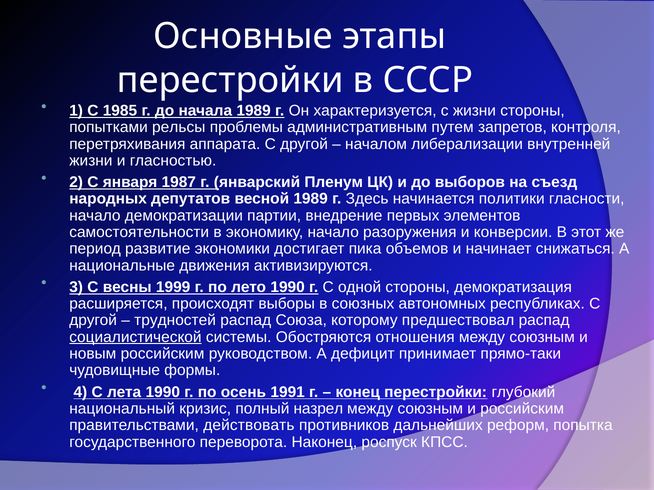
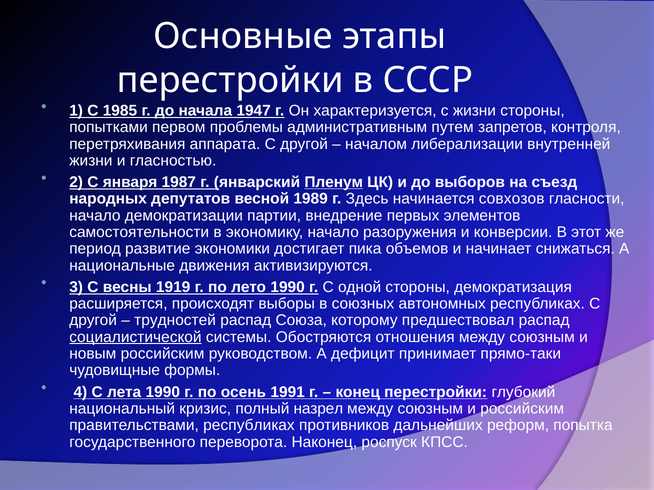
начала 1989: 1989 -> 1947
рельсы: рельсы -> первом
Пленум underline: none -> present
политики: политики -> совхозов
1999: 1999 -> 1919
правительствами действовать: действовать -> республиках
